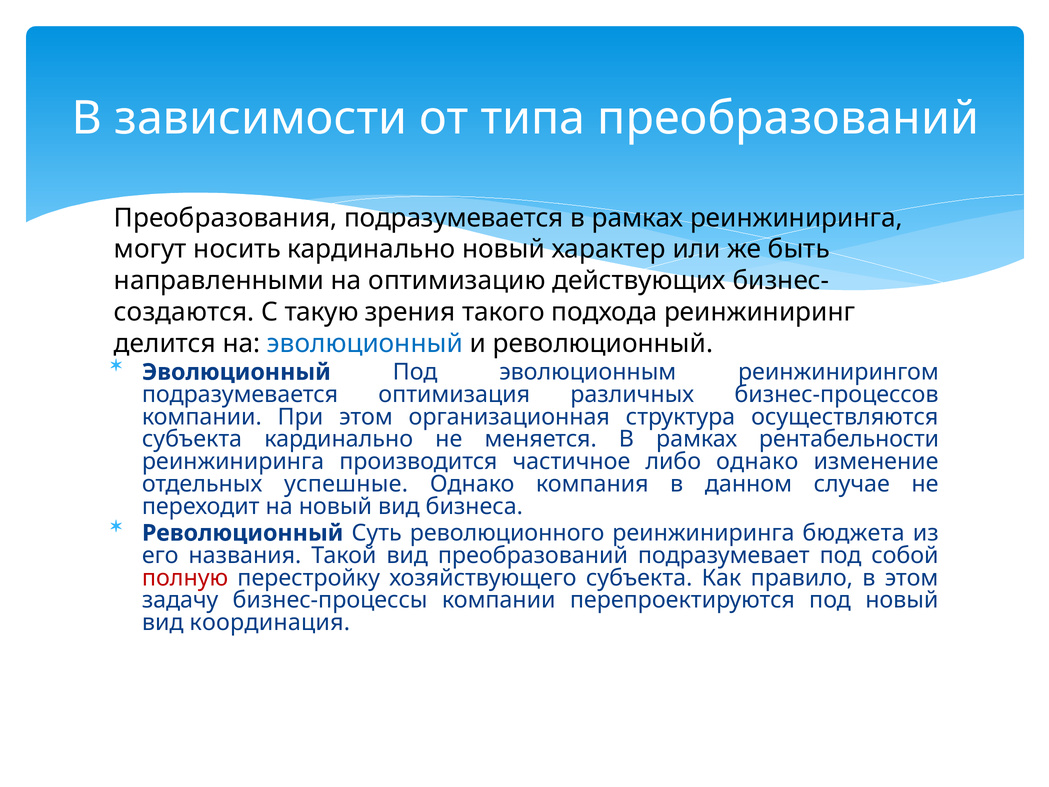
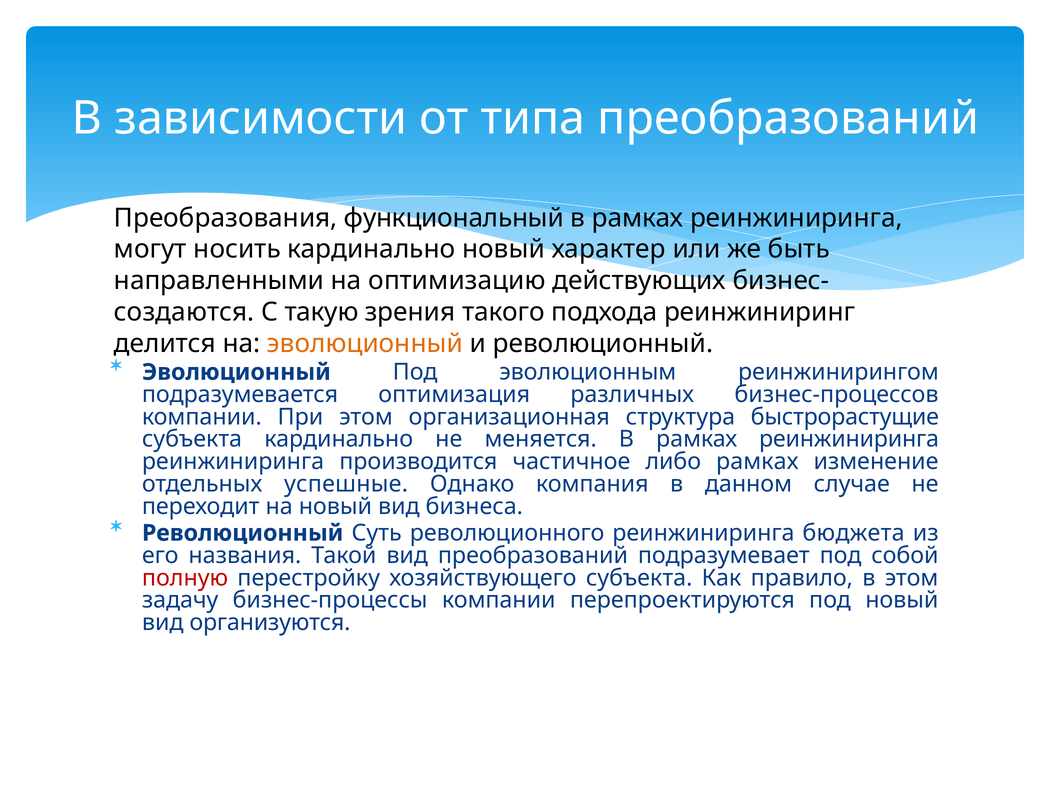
Преобразования подразумевается: подразумевается -> функциональный
эволюционный at (365, 344) colour: blue -> orange
осуществляются: осуществляются -> быстрорастущие
меняется В рамках рентабельности: рентабельности -> реинжиниринга
либо однако: однако -> рамках
координация: координация -> организуются
